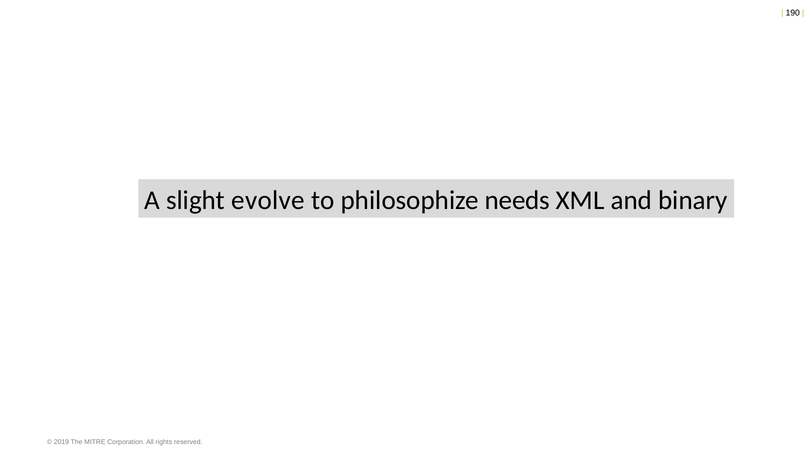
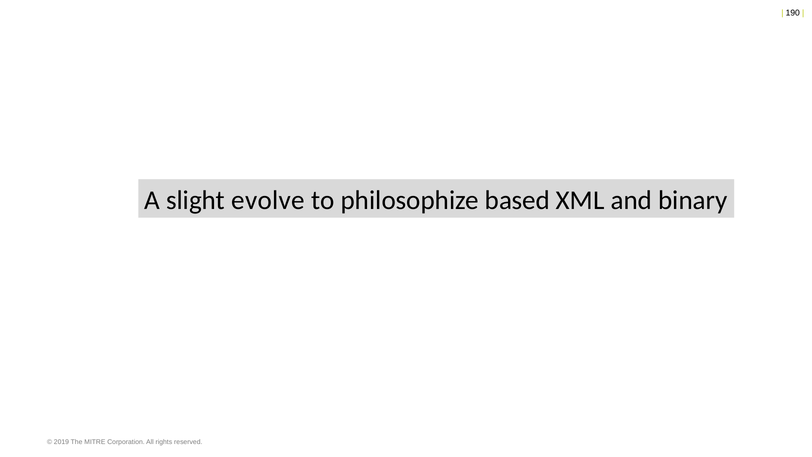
needs: needs -> based
